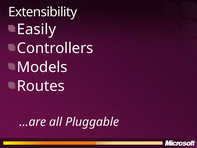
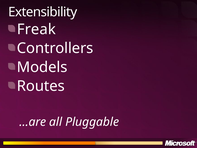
Easily: Easily -> Freak
